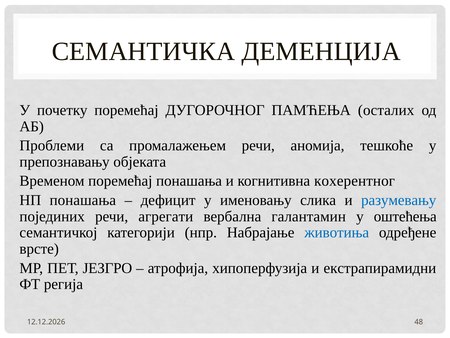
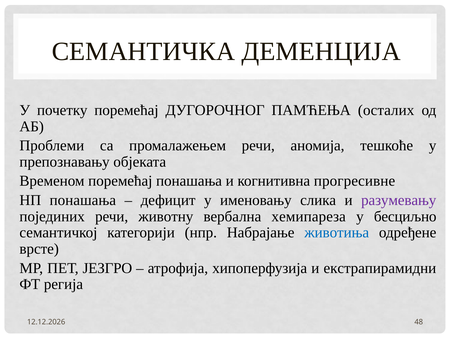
кохерентног: кохерентног -> прогресивне
разумевању colour: blue -> purple
агрегати: агрегати -> животну
галантамин: галантамин -> хемипареза
оштећења: оштећења -> бесциљно
